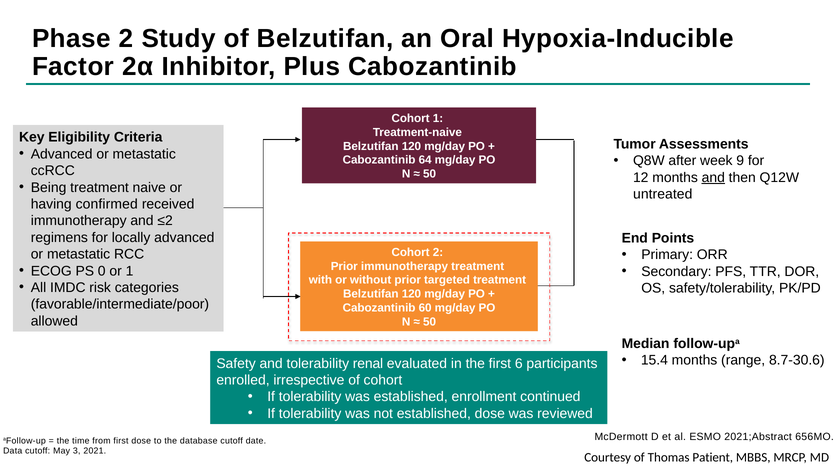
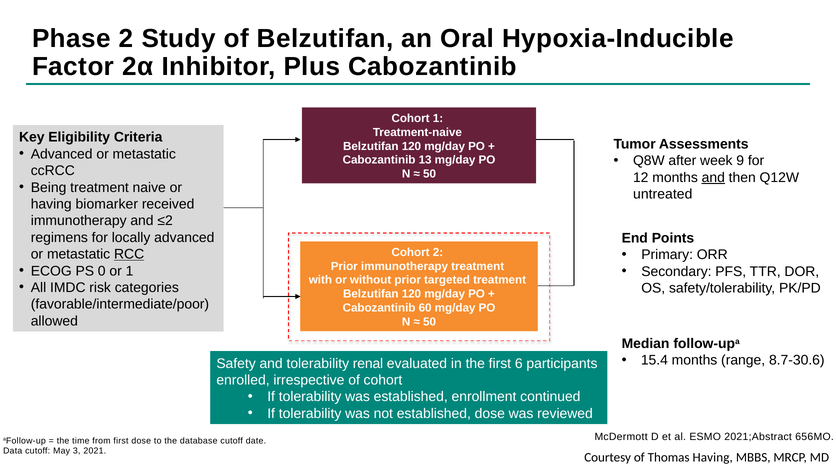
64: 64 -> 13
confirmed: confirmed -> biomarker
RCC underline: none -> present
Thomas Patient: Patient -> Having
